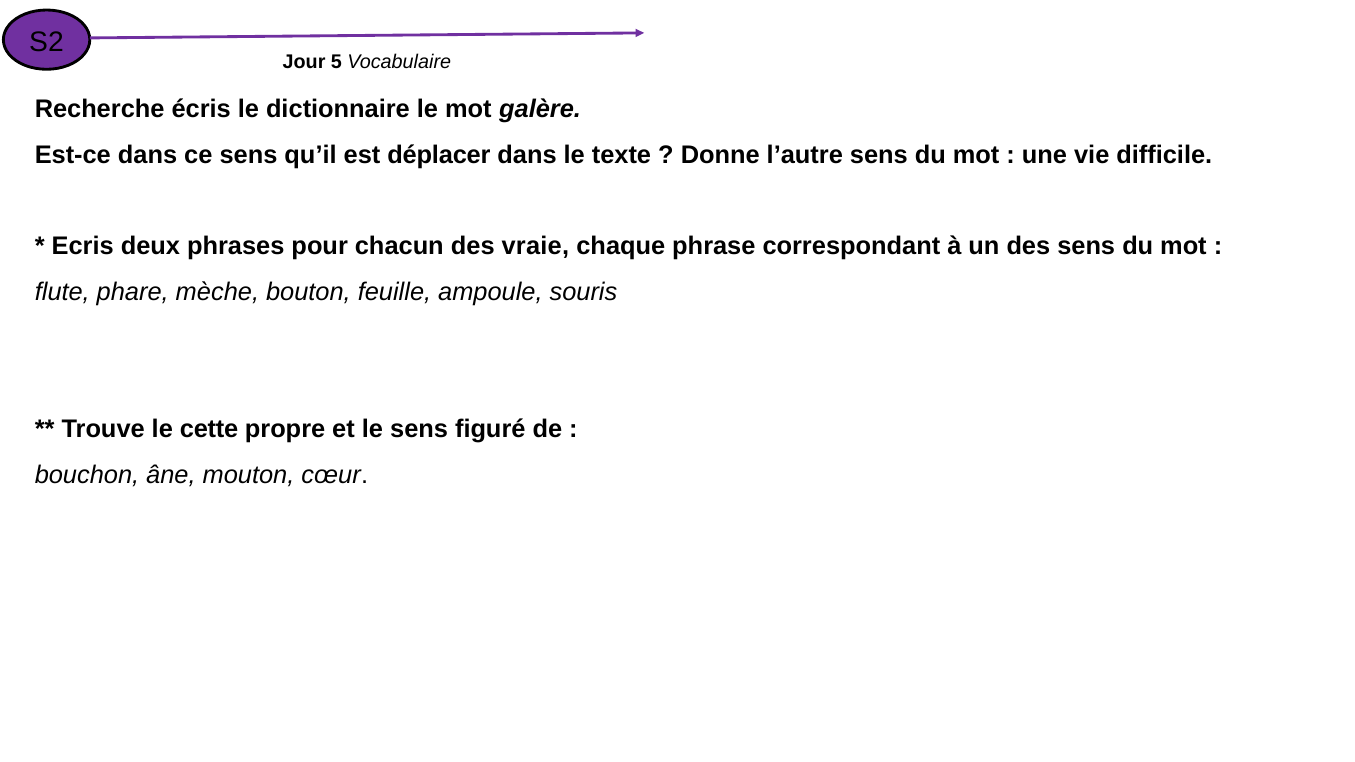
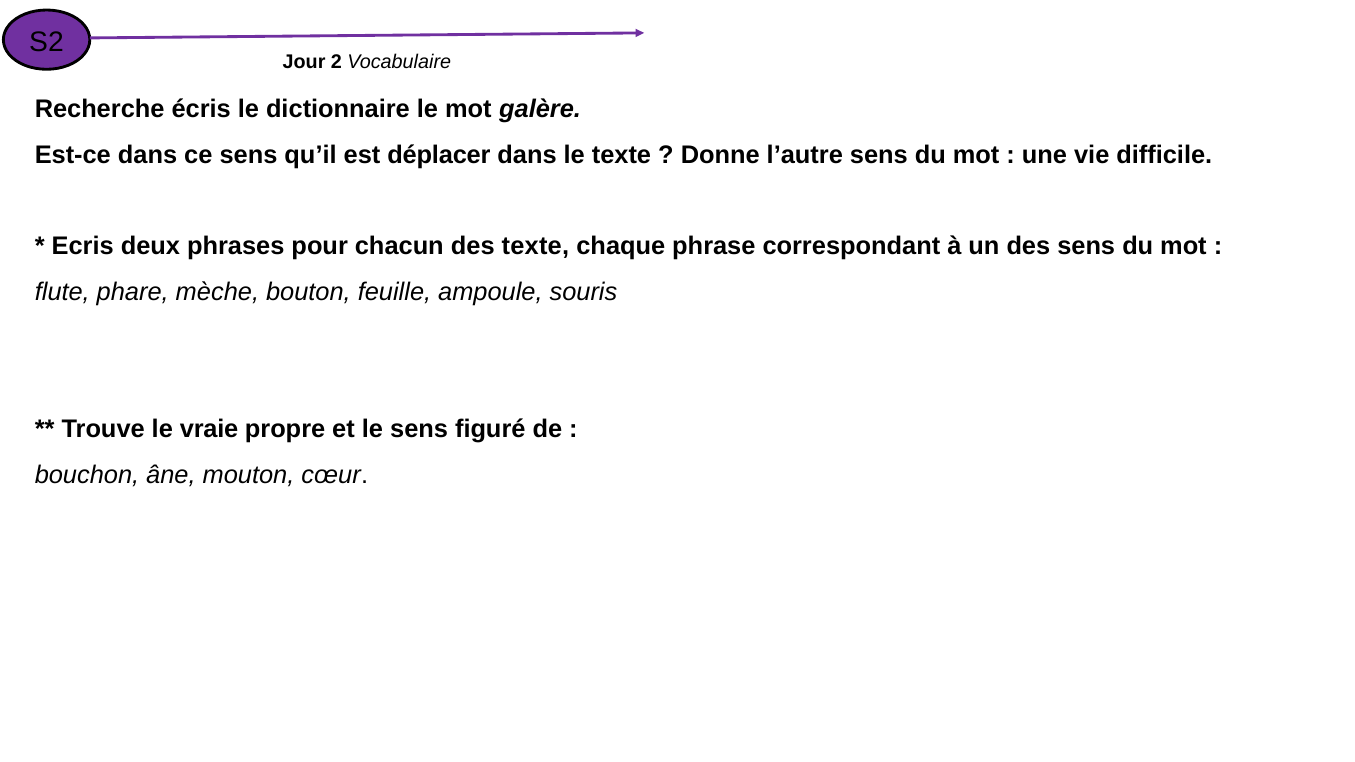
5: 5 -> 2
des vraie: vraie -> texte
cette: cette -> vraie
